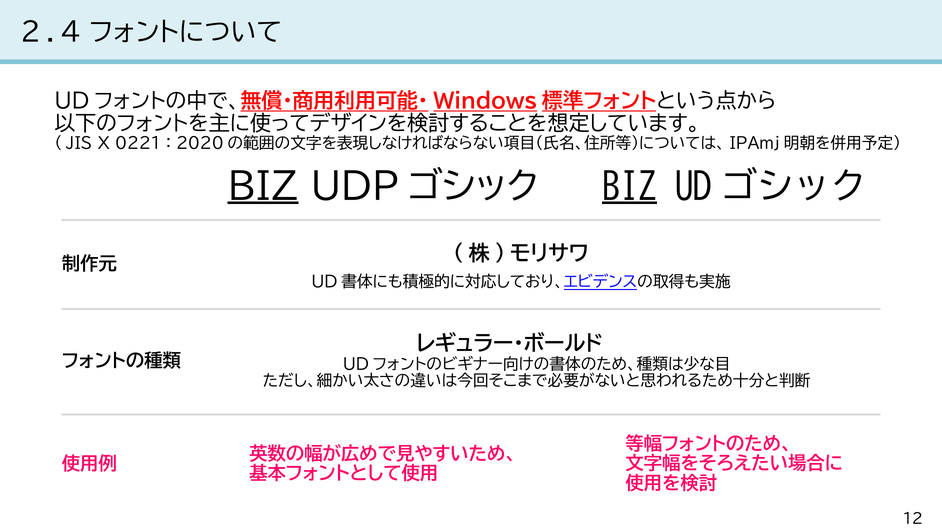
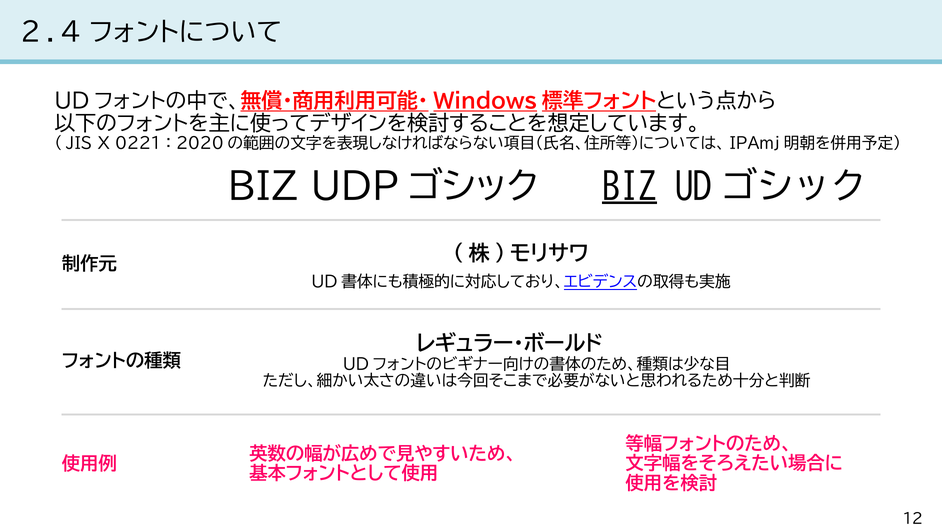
BIZ at (263, 187) underline: present -> none
